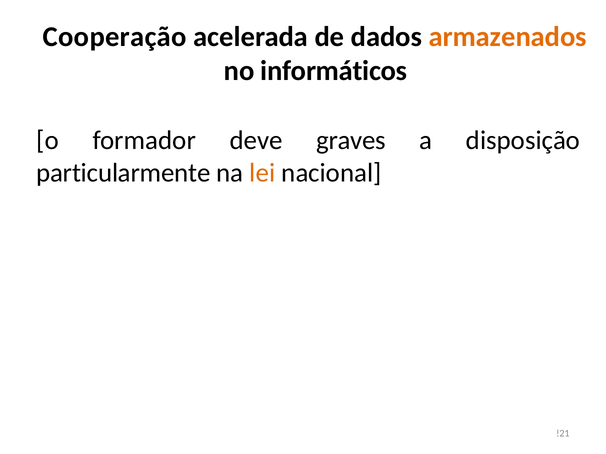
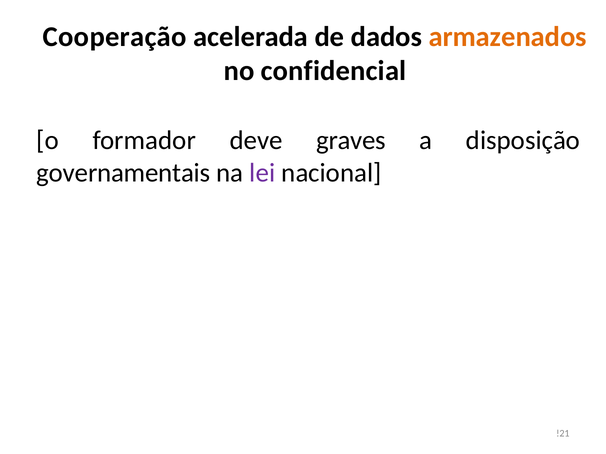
informáticos: informáticos -> confidencial
particularmente: particularmente -> governamentais
lei colour: orange -> purple
